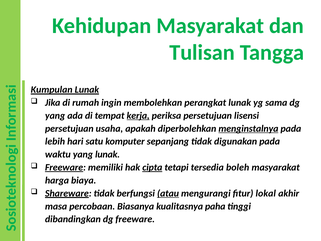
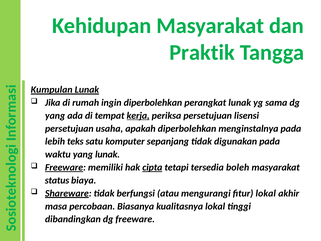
Tulisan: Tulisan -> Praktik
ingin membolehkan: membolehkan -> diperbolehkan
menginstalnya underline: present -> none
hari: hari -> teks
harga: harga -> status
atau underline: present -> none
kualitasnya paha: paha -> lokal
